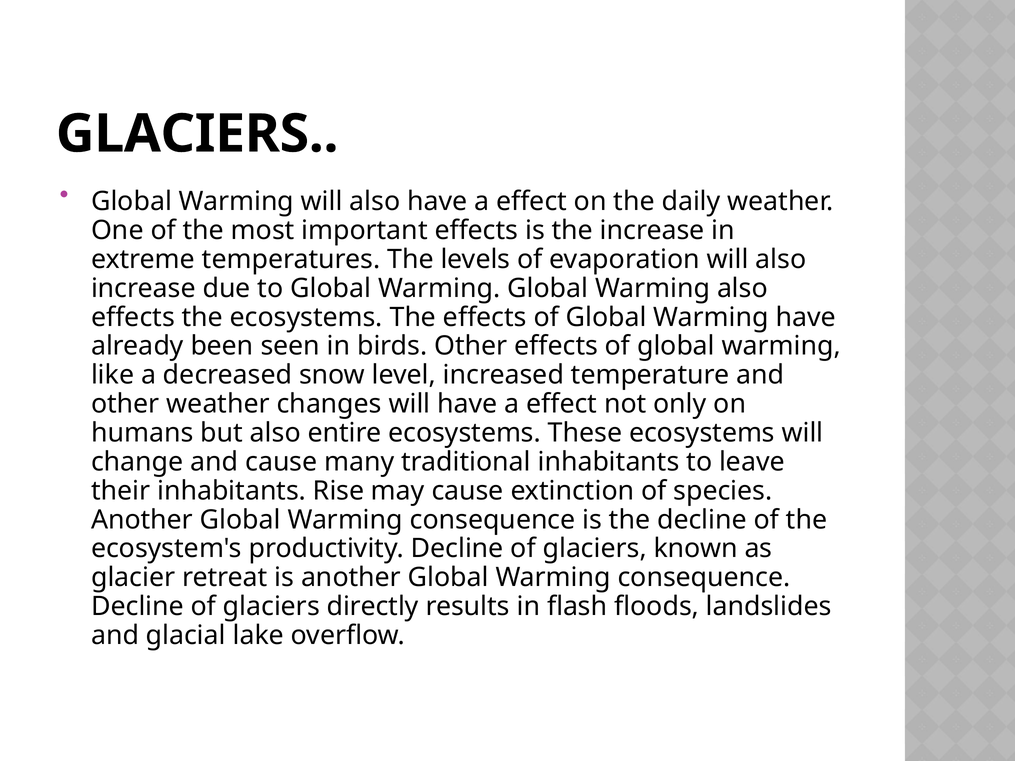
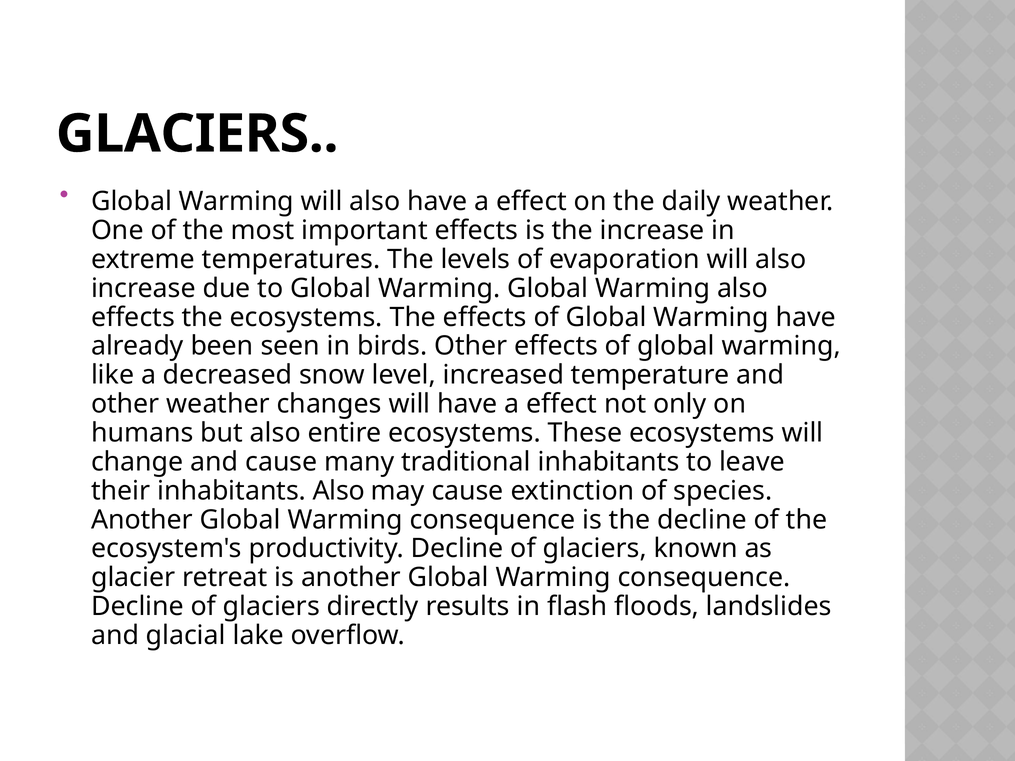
inhabitants Rise: Rise -> Also
